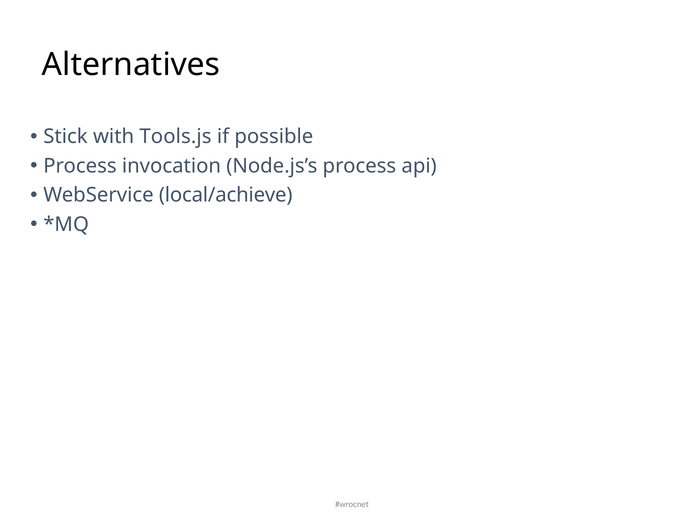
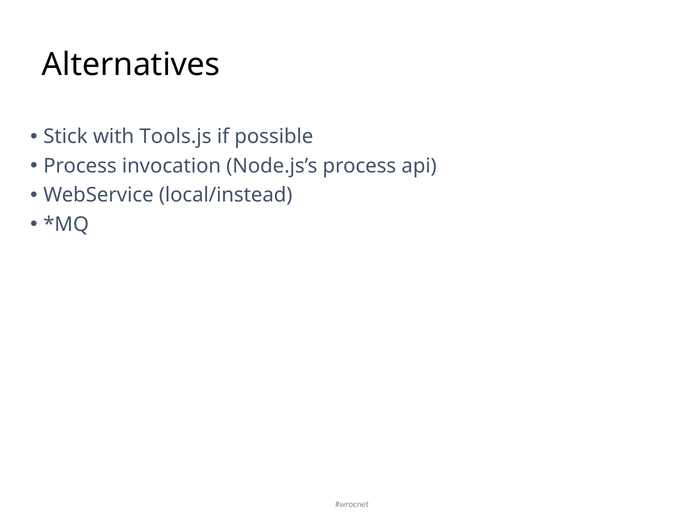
local/achieve: local/achieve -> local/instead
